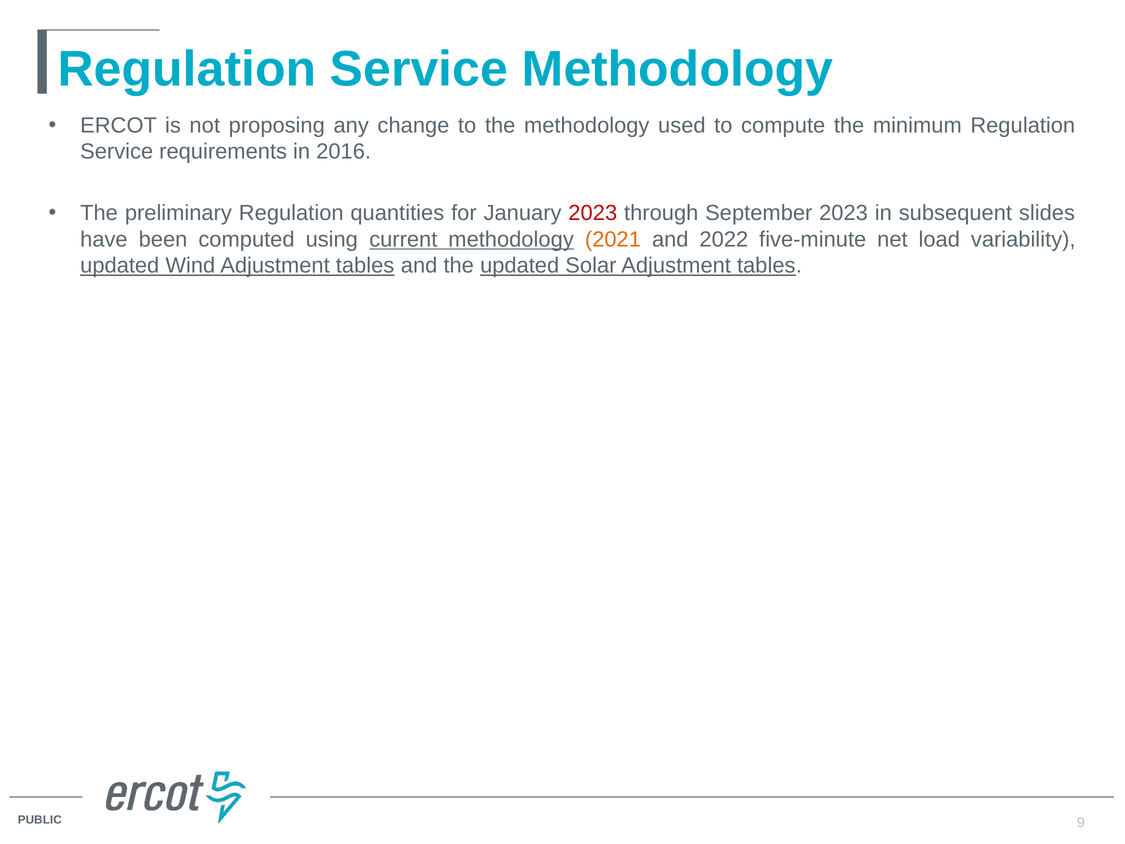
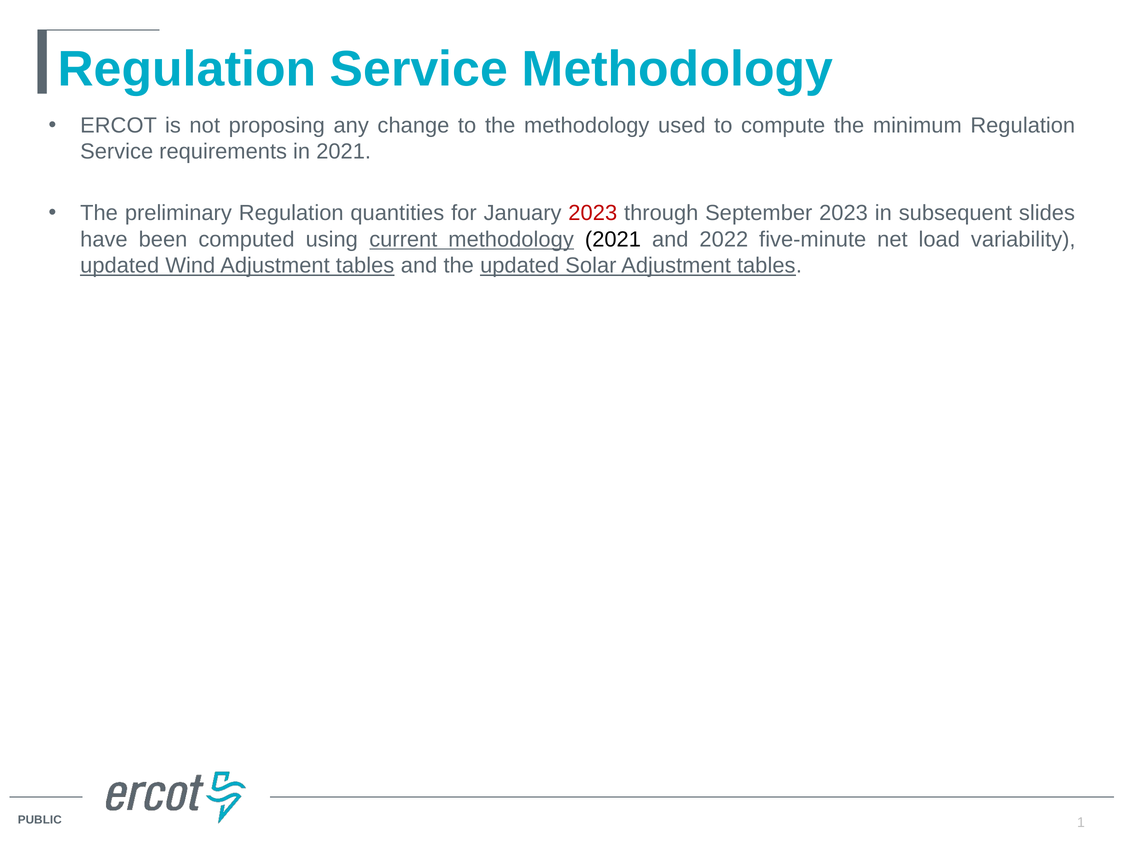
in 2016: 2016 -> 2021
2021 at (613, 239) colour: orange -> black
9: 9 -> 1
